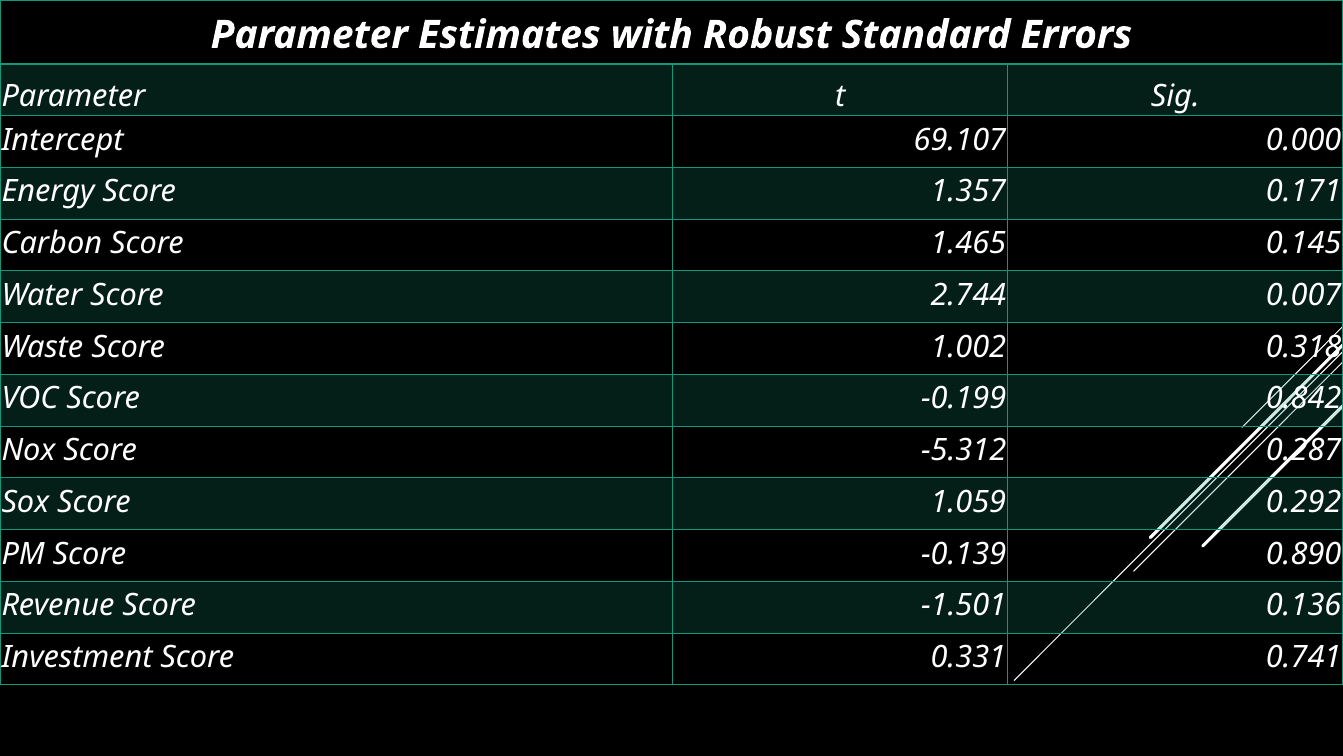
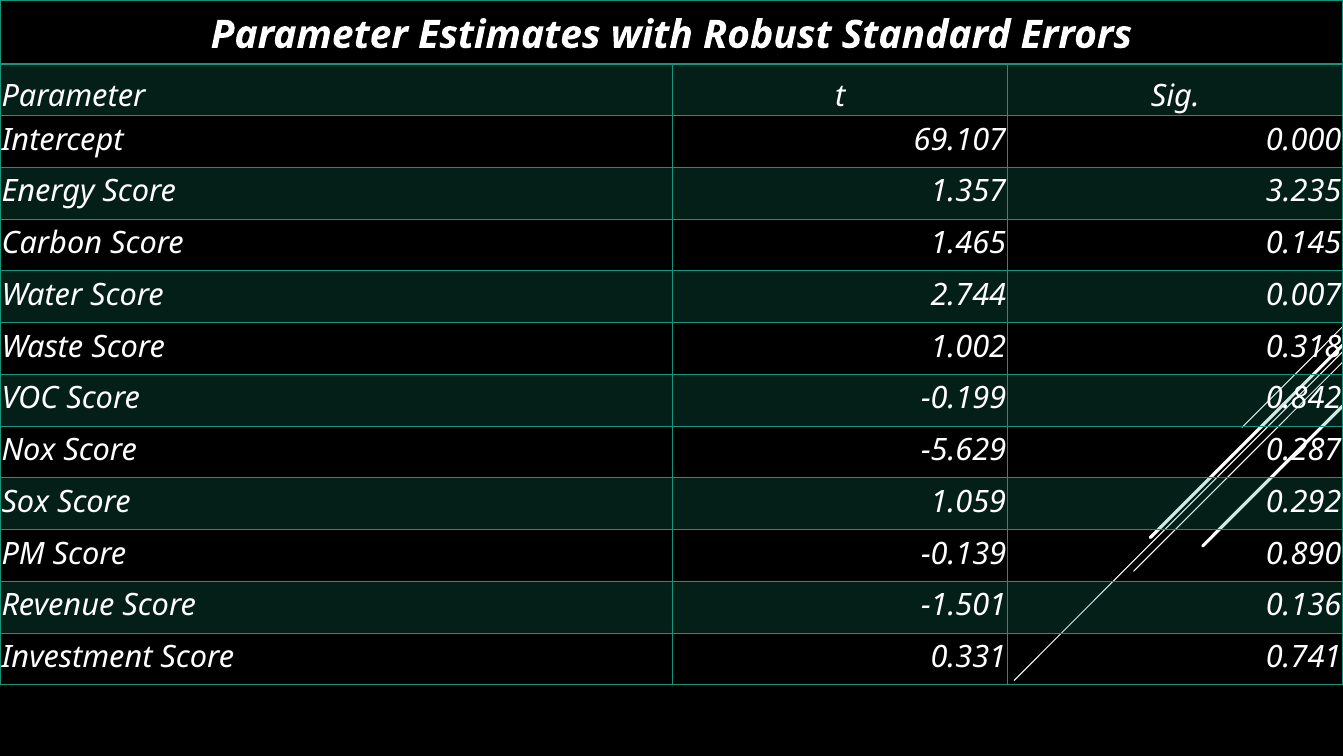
0.171: 0.171 -> 3.235
-5.312: -5.312 -> -5.629
